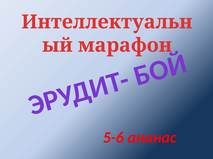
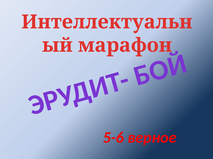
ананас: ананас -> верное
